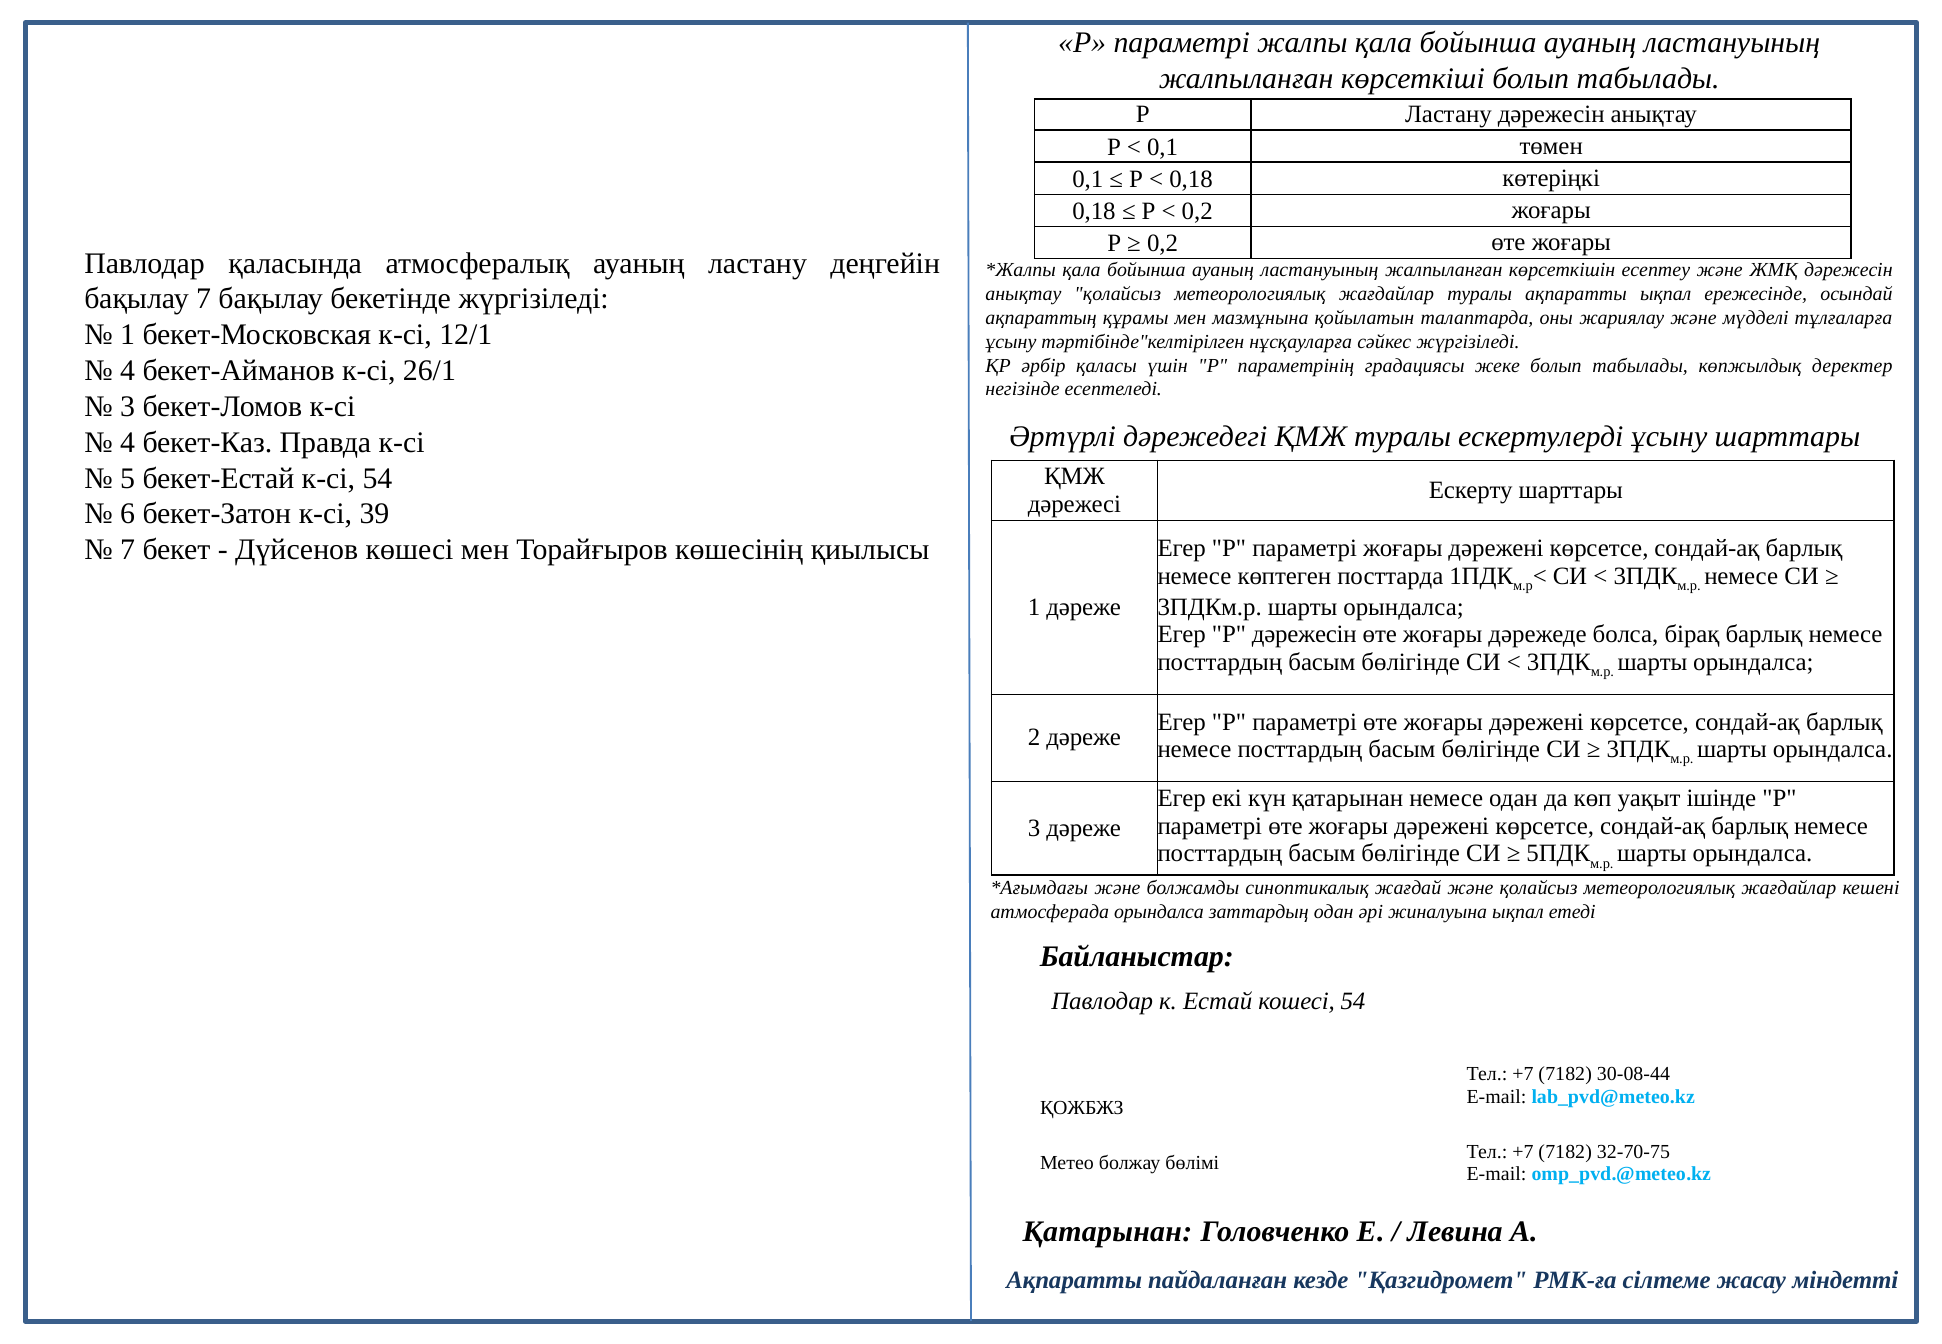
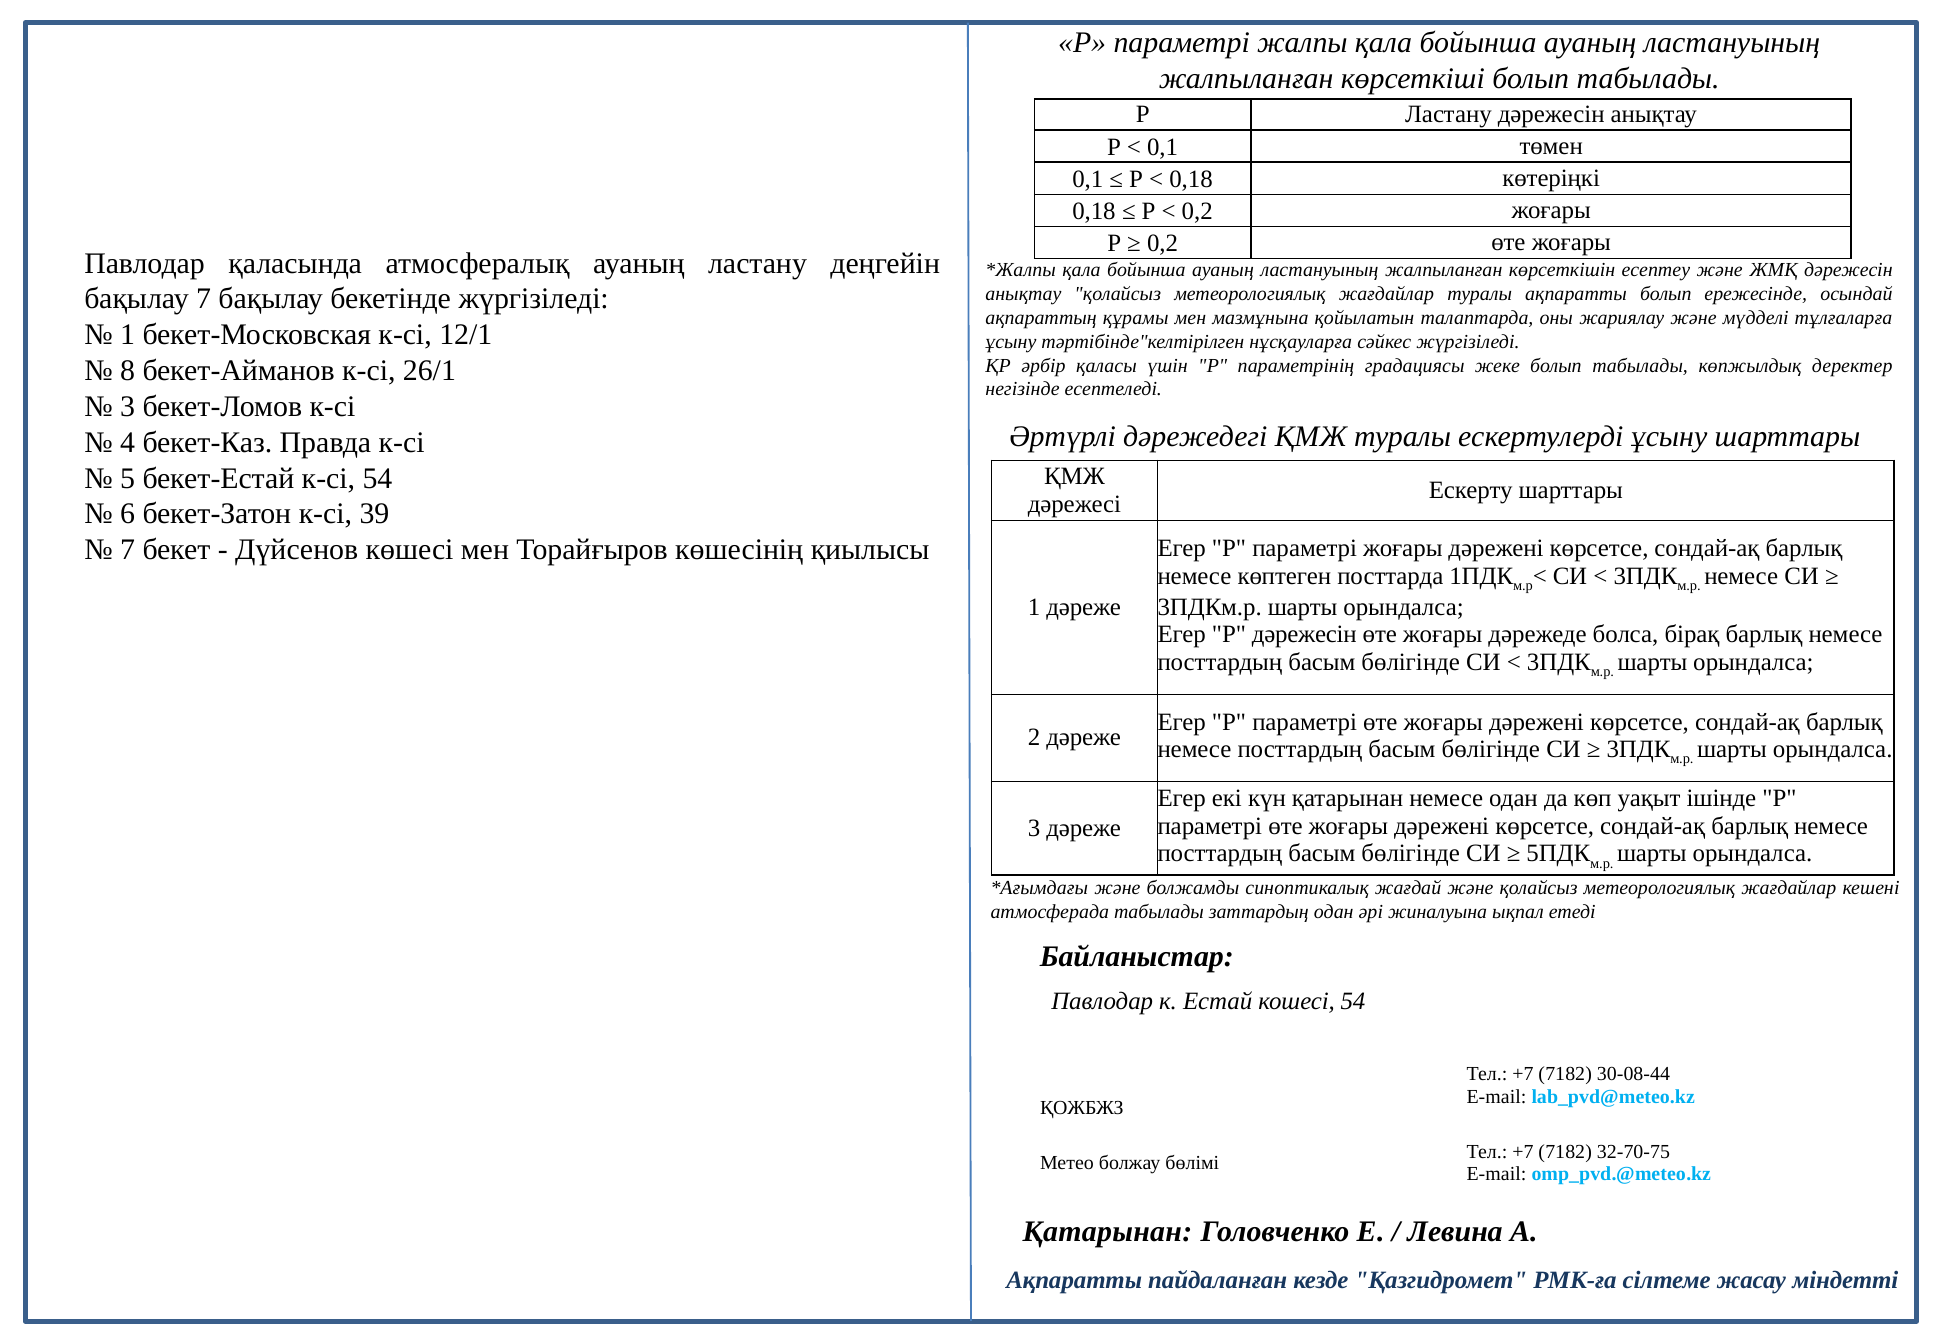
ақпаратты ықпал: ықпал -> болып
4 at (128, 371): 4 -> 8
атмосферада орындалса: орындалса -> табылады
